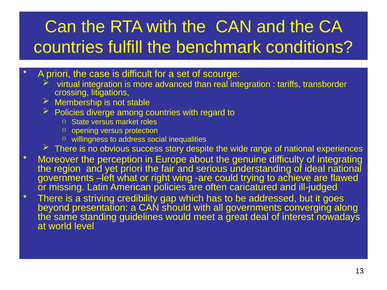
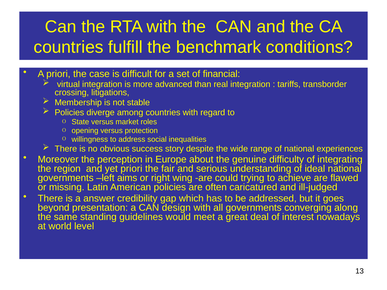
scourge: scourge -> financial
what: what -> aims
striving: striving -> answer
should: should -> design
